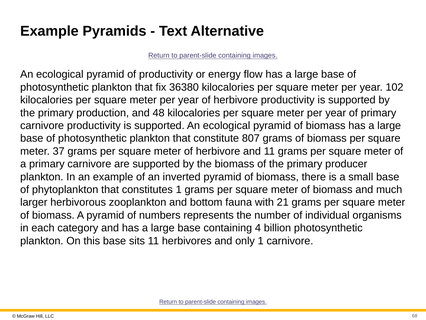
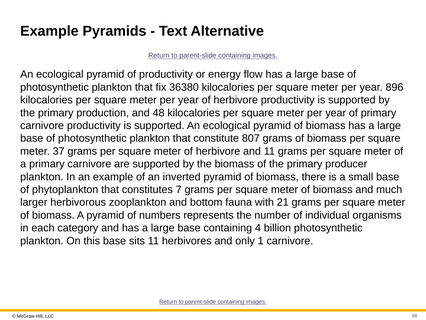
102: 102 -> 896
constitutes 1: 1 -> 7
